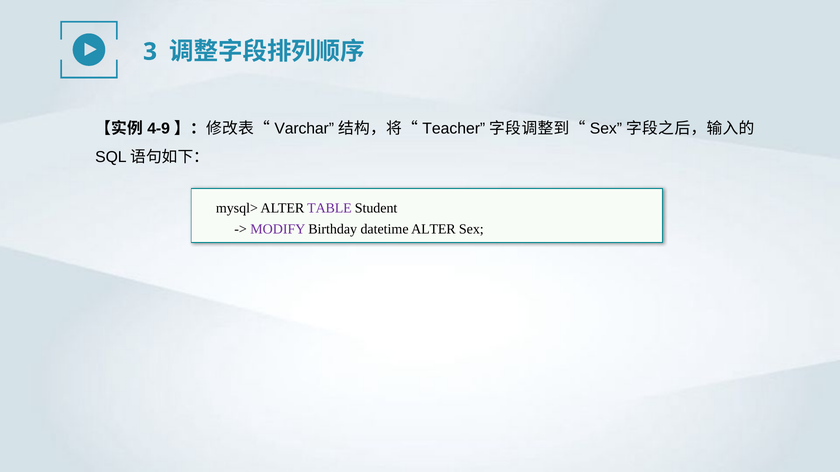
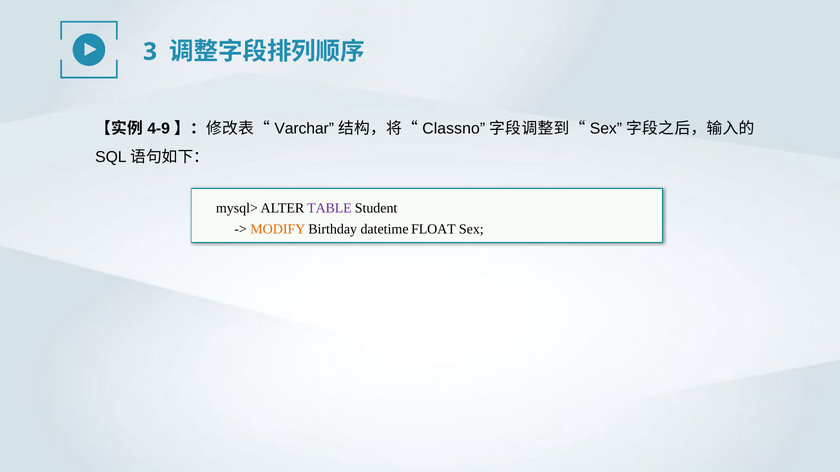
Teacher: Teacher -> Classno
MODIFY colour: purple -> orange
datetime ALTER: ALTER -> FLOAT
